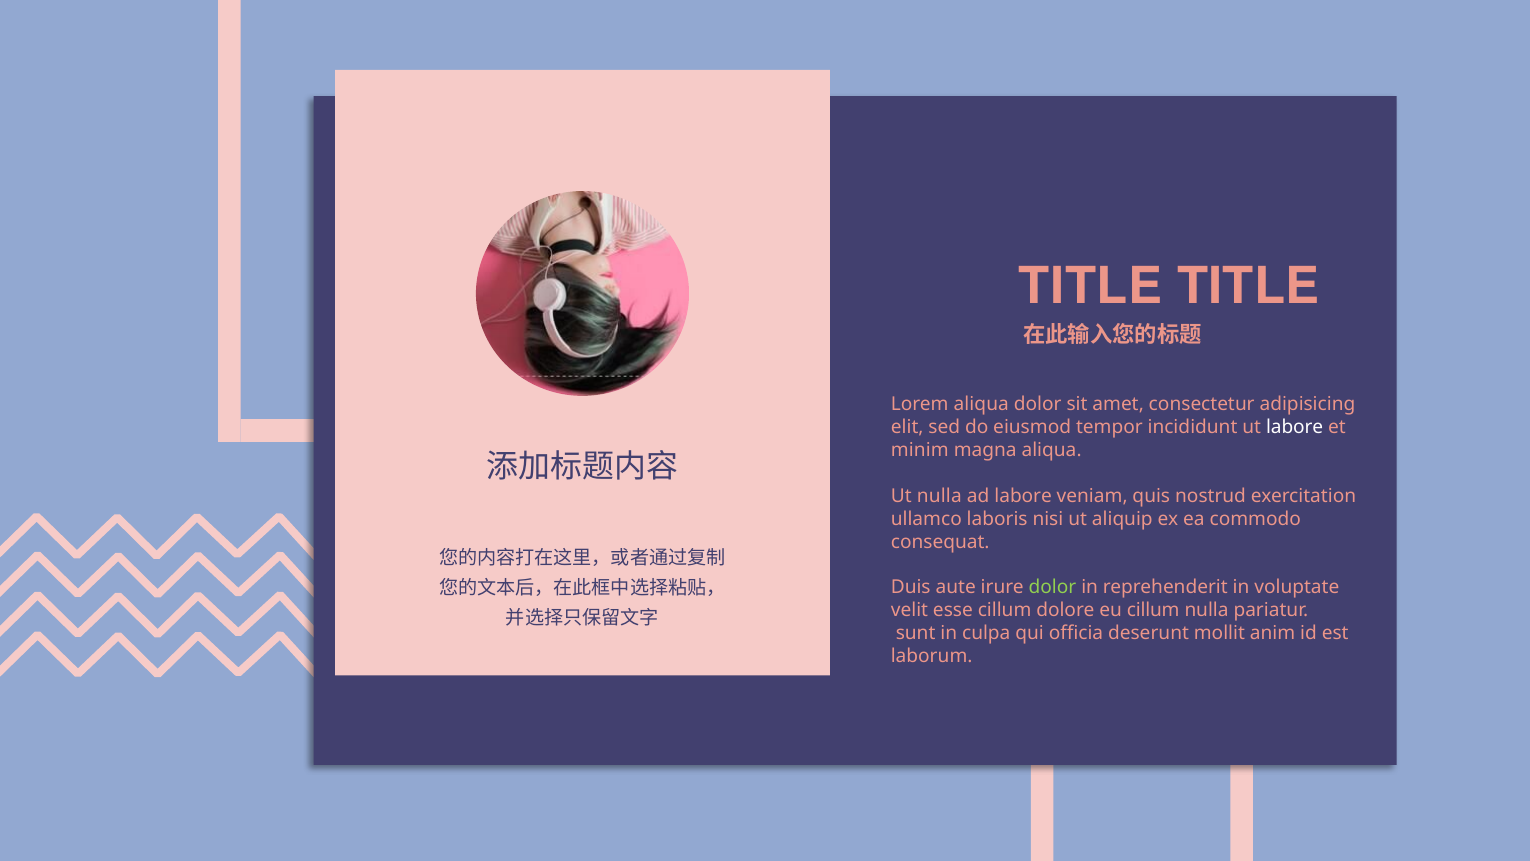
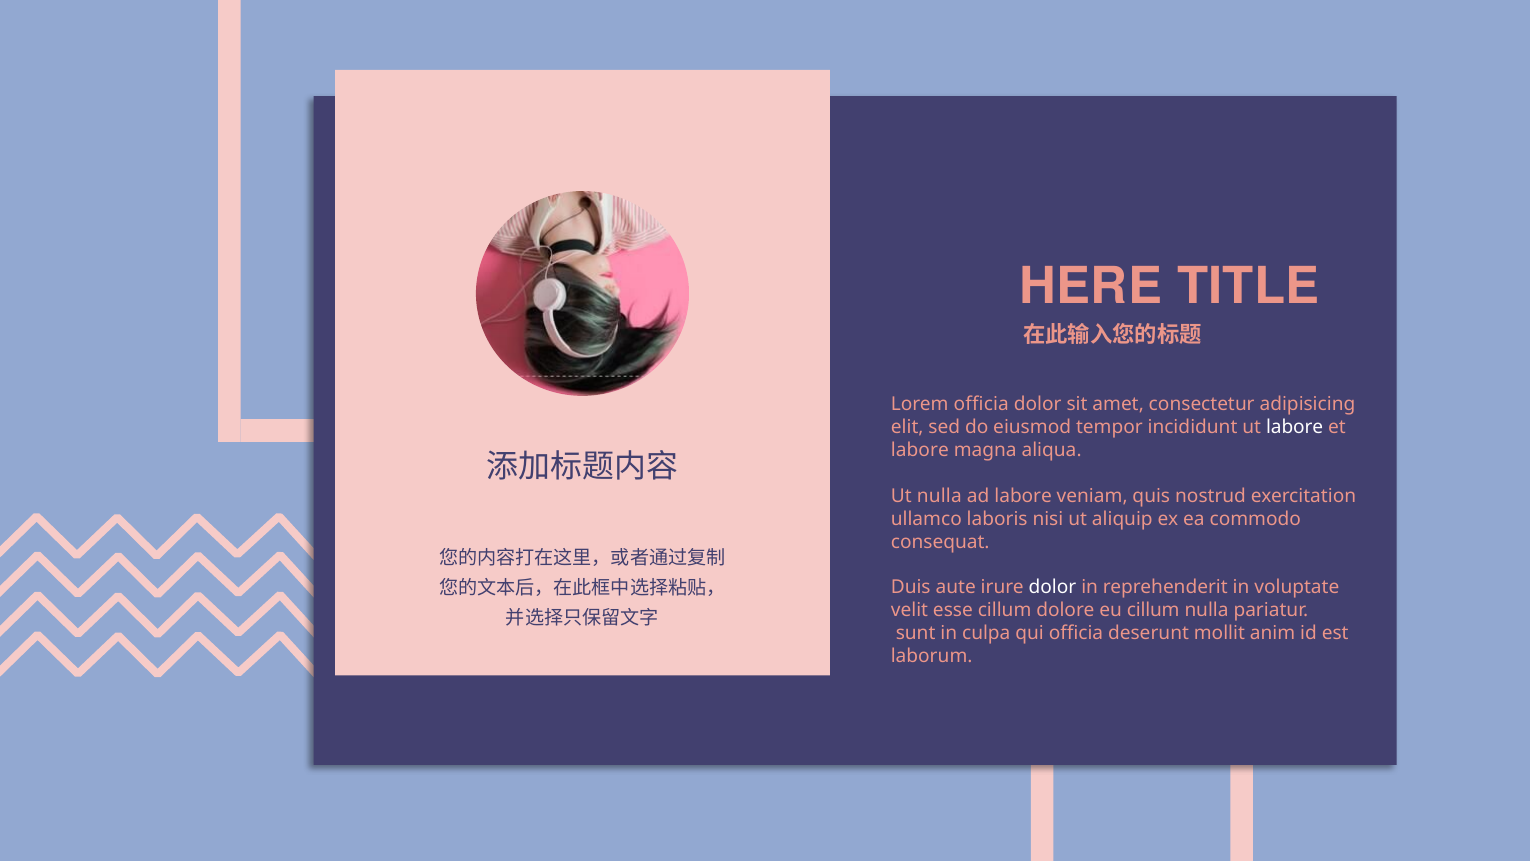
TITLE at (1091, 287): TITLE -> HERE
Lorem aliqua: aliqua -> officia
minim at (920, 450): minim -> labore
dolor at (1052, 587) colour: light green -> white
